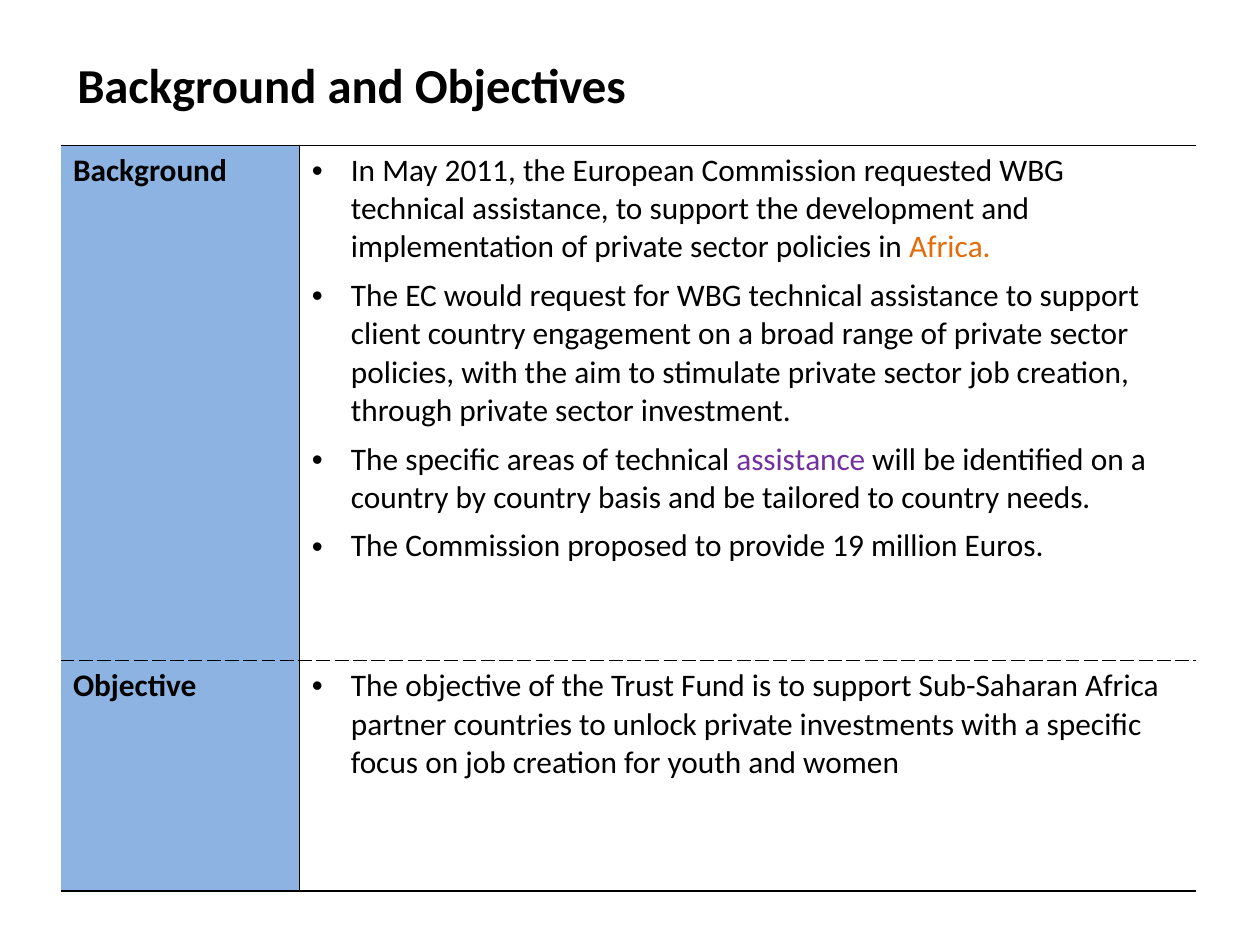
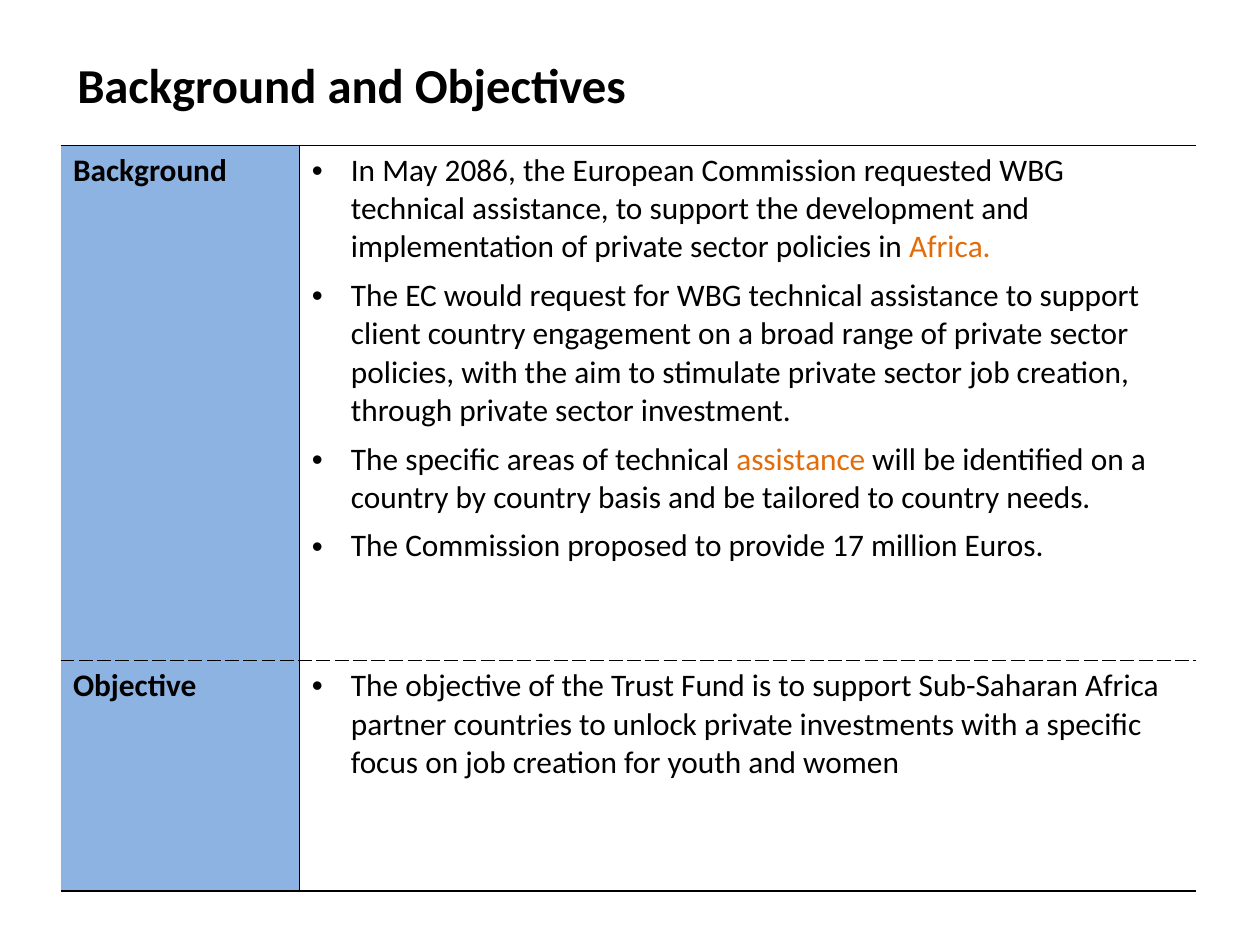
2011: 2011 -> 2086
assistance at (801, 460) colour: purple -> orange
19: 19 -> 17
